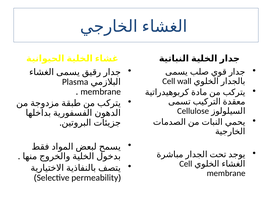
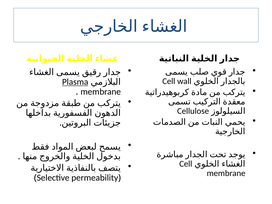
Plasma underline: none -> present
